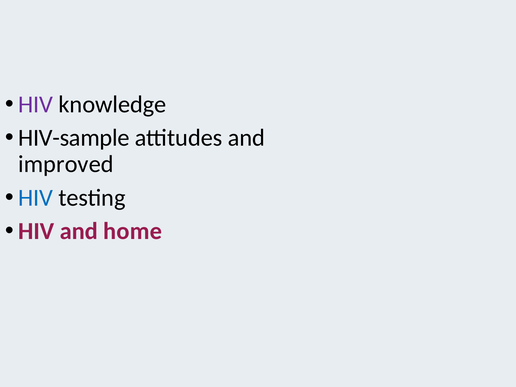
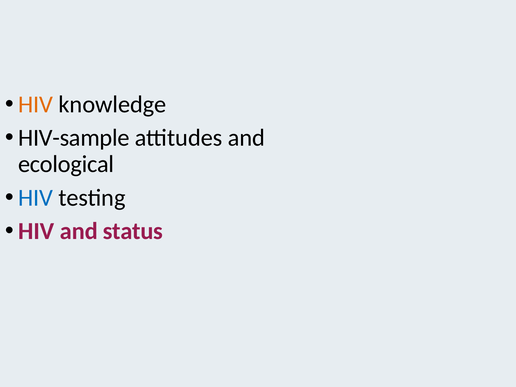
HIV at (36, 104) colour: purple -> orange
improved: improved -> ecological
home: home -> status
